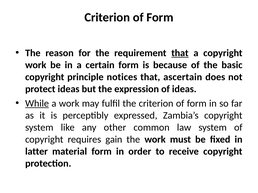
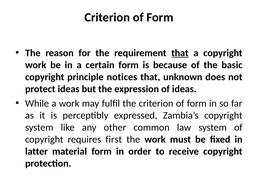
ascertain: ascertain -> unknown
While underline: present -> none
gain: gain -> first
